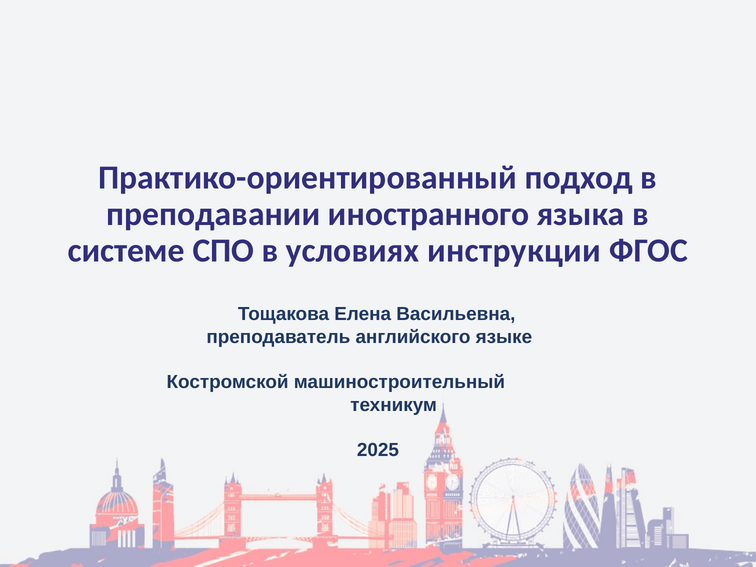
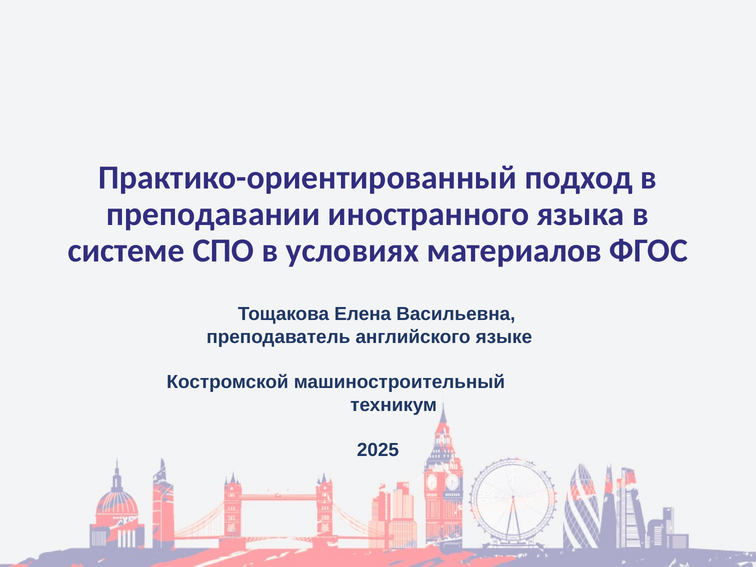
инструкции: инструкции -> материалов
